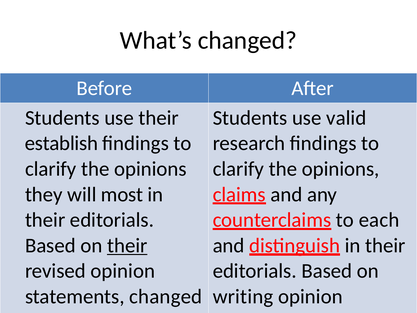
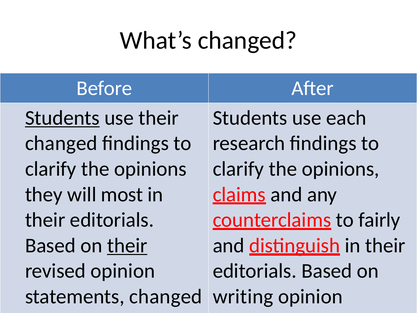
Students at (62, 118) underline: none -> present
valid: valid -> each
establish at (61, 143): establish -> changed
each: each -> fairly
